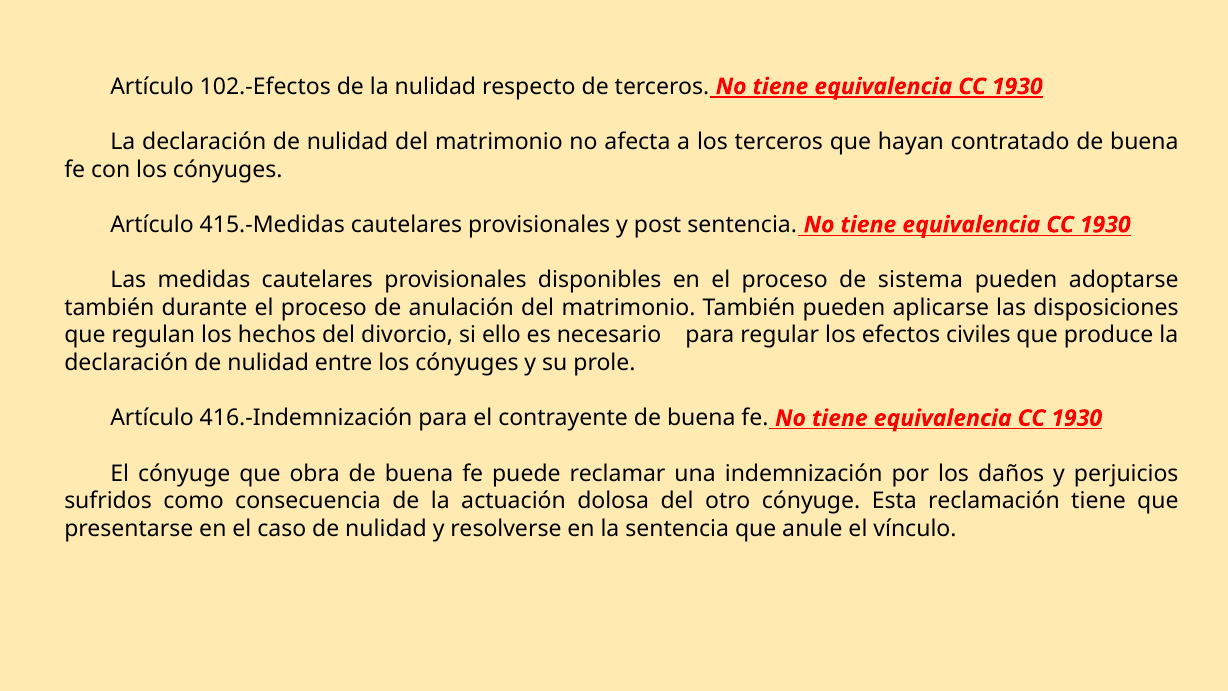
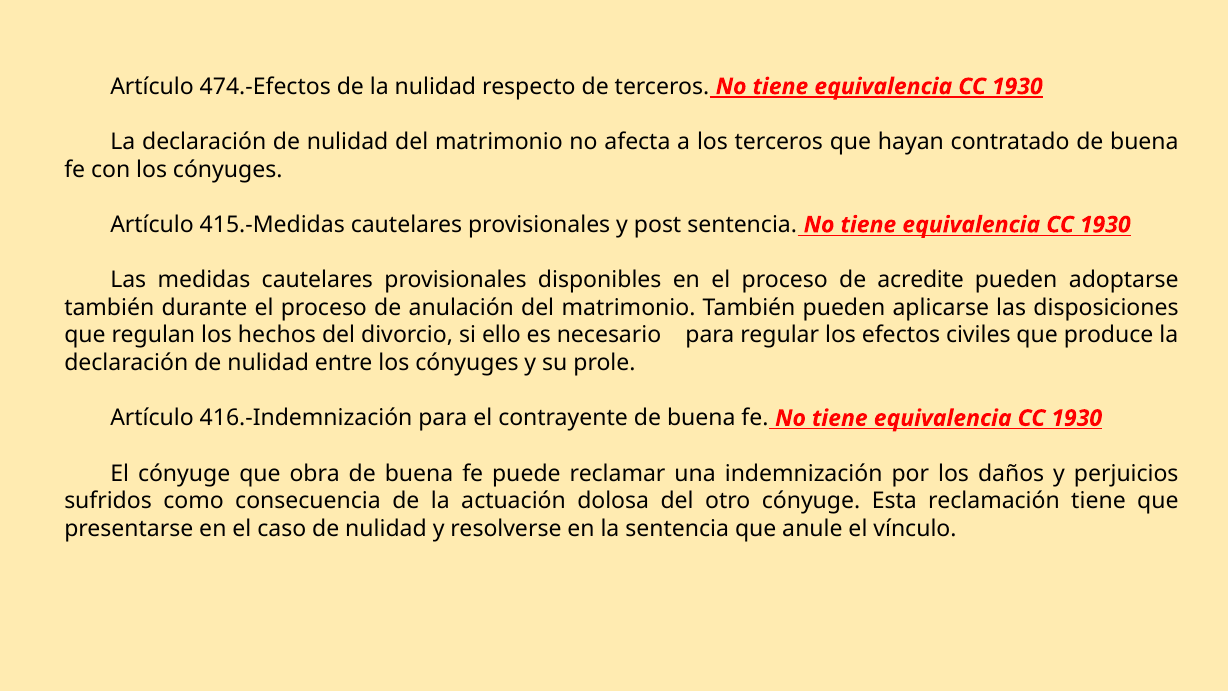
102.-Efectos: 102.-Efectos -> 474.-Efectos
sistema: sistema -> acredite
